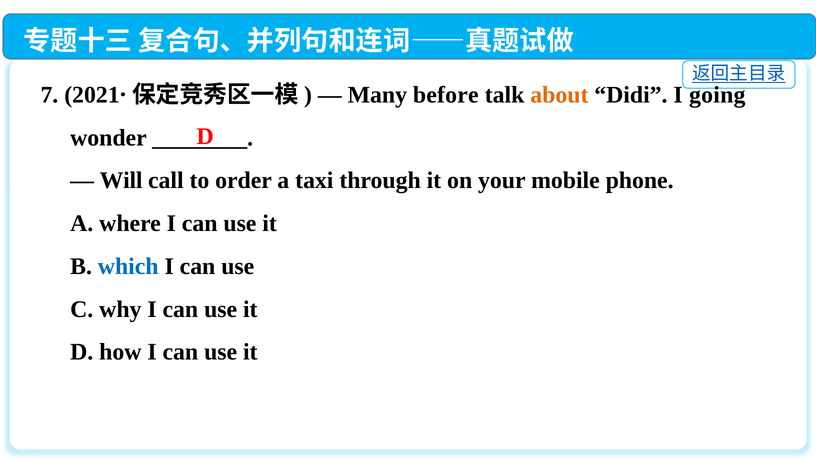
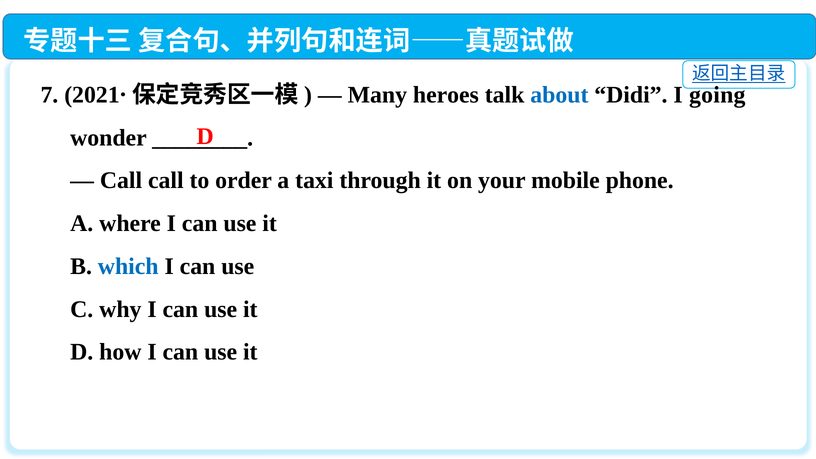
before: before -> heroes
about colour: orange -> blue
Will at (121, 181): Will -> Call
